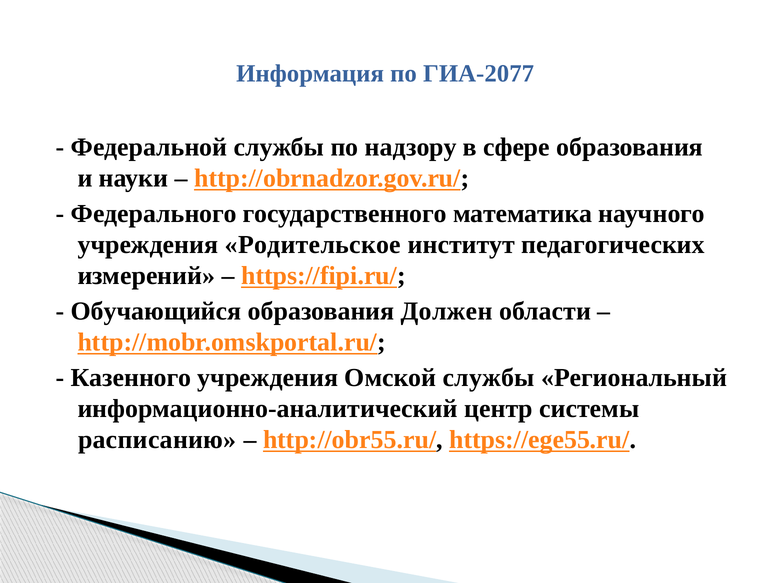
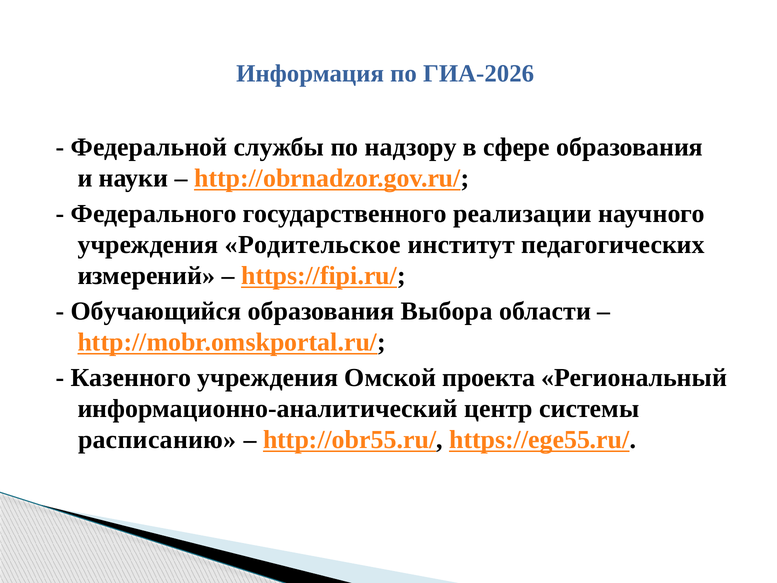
ГИА-2077: ГИА-2077 -> ГИА-2026
математика: математика -> реализации
Должен: Должен -> Выбора
Омской службы: службы -> проекта
